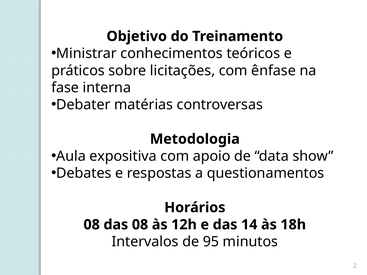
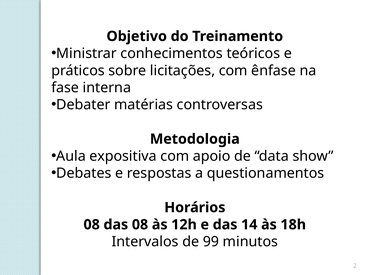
95: 95 -> 99
